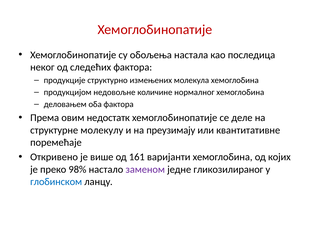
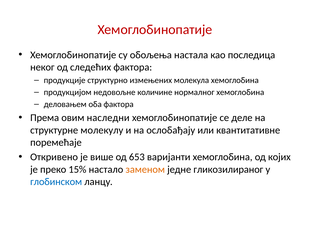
недостатк: недостатк -> наследни
преузимају: преузимају -> ослобађају
161: 161 -> 653
98%: 98% -> 15%
заменом colour: purple -> orange
